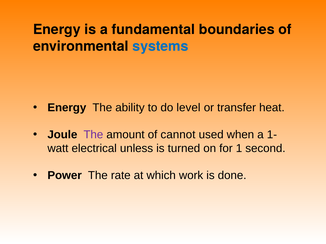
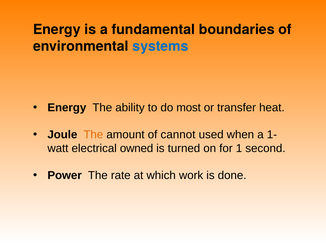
level: level -> most
The at (93, 135) colour: purple -> orange
unless: unless -> owned
